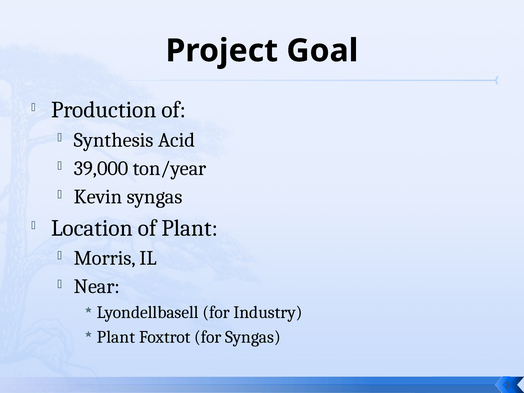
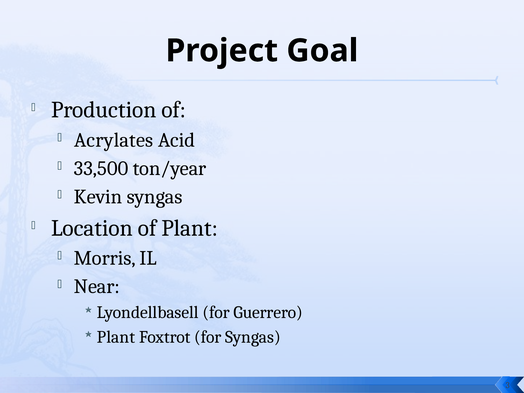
Synthesis: Synthesis -> Acrylates
39,000: 39,000 -> 33,500
Industry: Industry -> Guerrero
